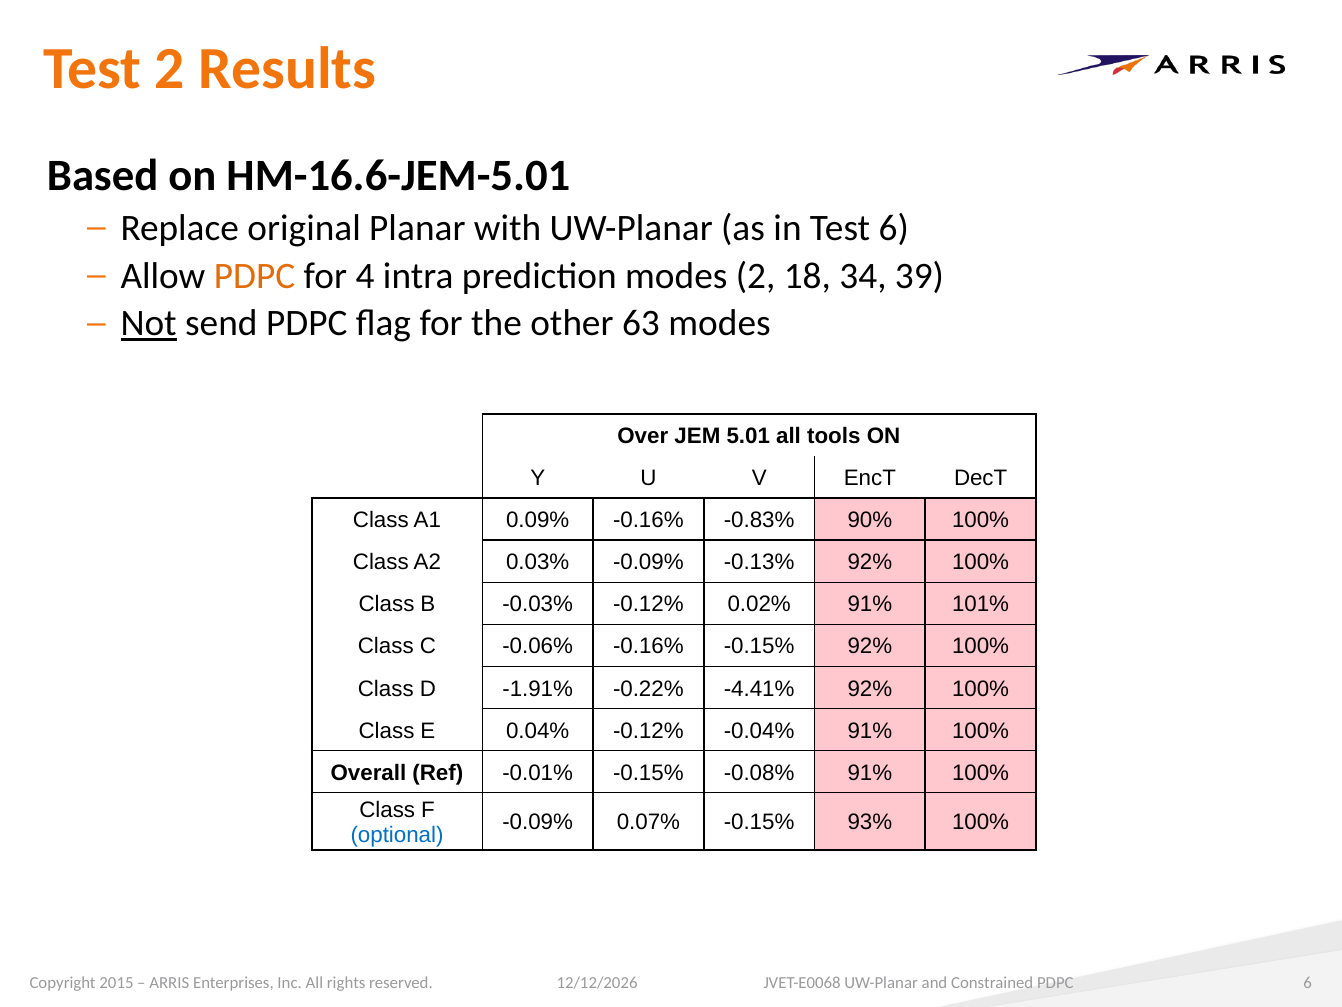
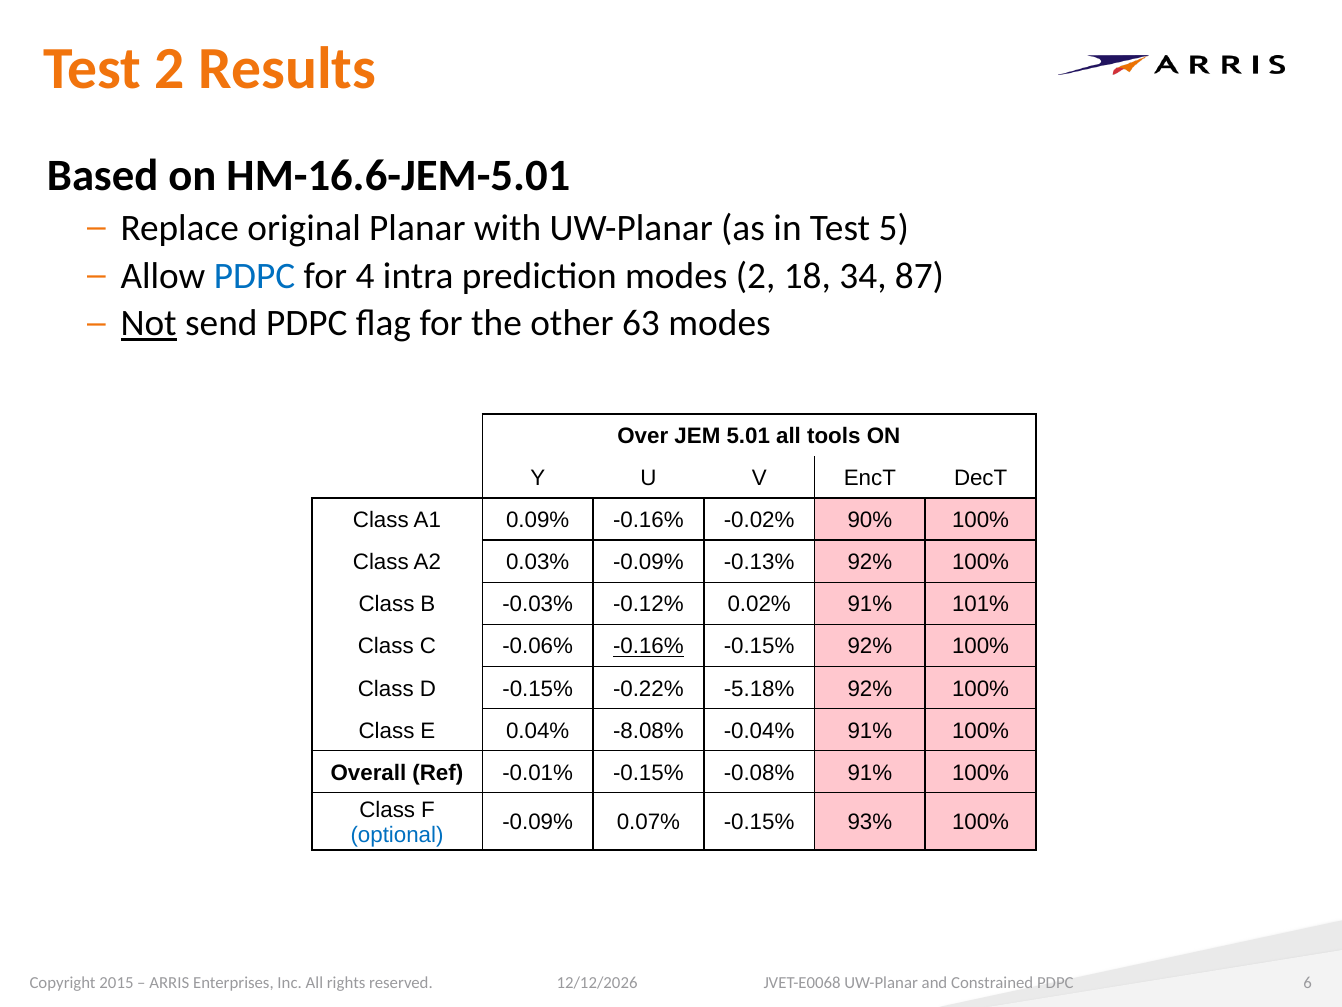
Test 6: 6 -> 5
PDPC at (255, 276) colour: orange -> blue
39: 39 -> 87
-0.83%: -0.83% -> -0.02%
-0.16% at (648, 646) underline: none -> present
D -1.91%: -1.91% -> -0.15%
-4.41%: -4.41% -> -5.18%
0.04% -0.12%: -0.12% -> -8.08%
